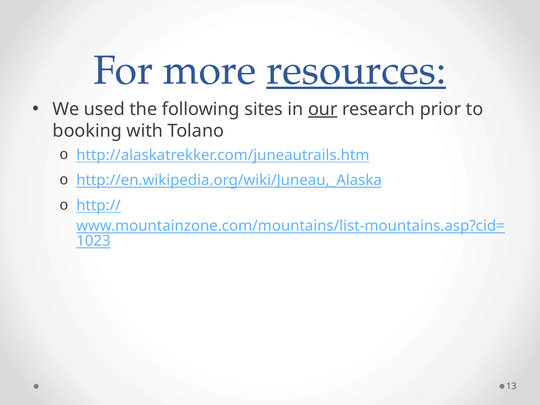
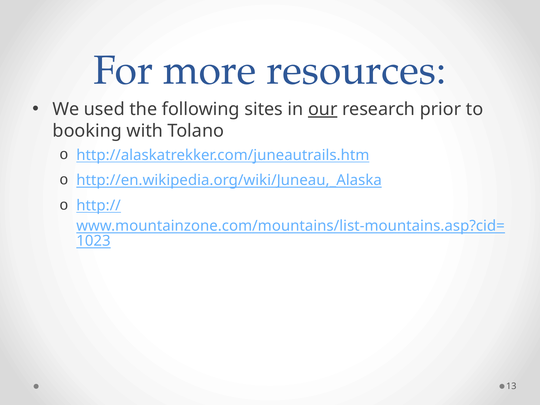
resources underline: present -> none
